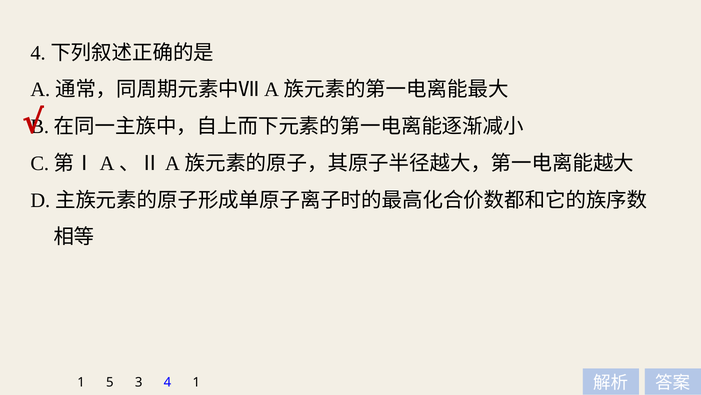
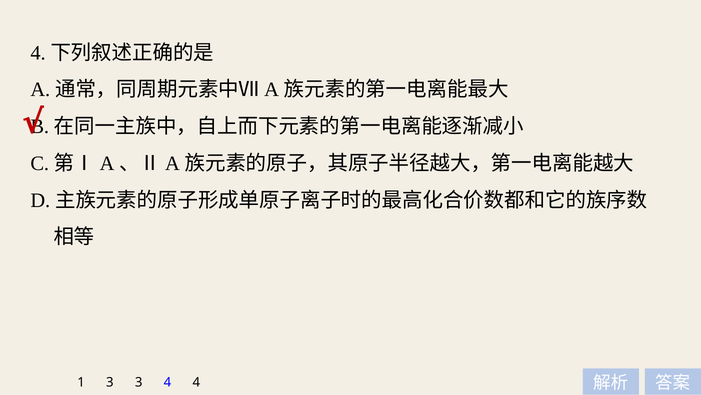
1 5: 5 -> 3
4 1: 1 -> 4
